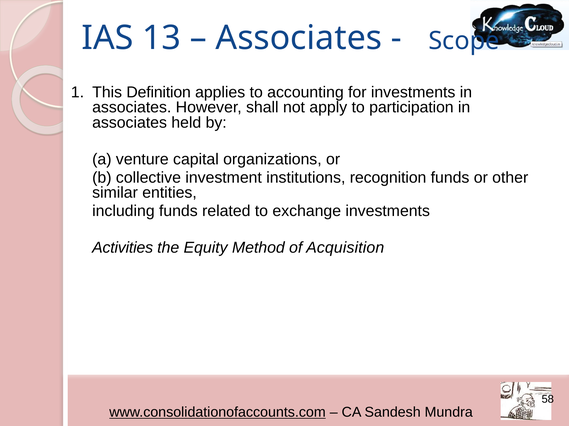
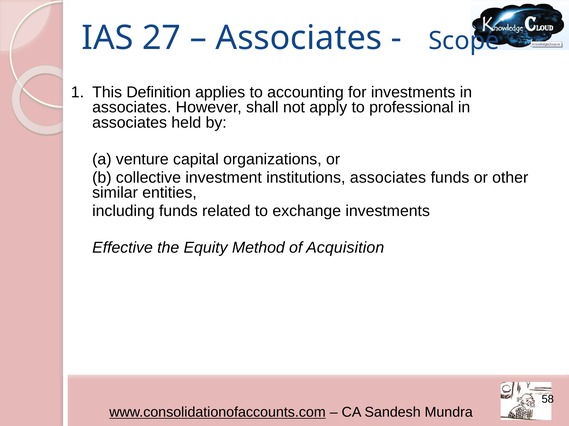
13: 13 -> 27
participation: participation -> professional
institutions recognition: recognition -> associates
Activities: Activities -> Effective
